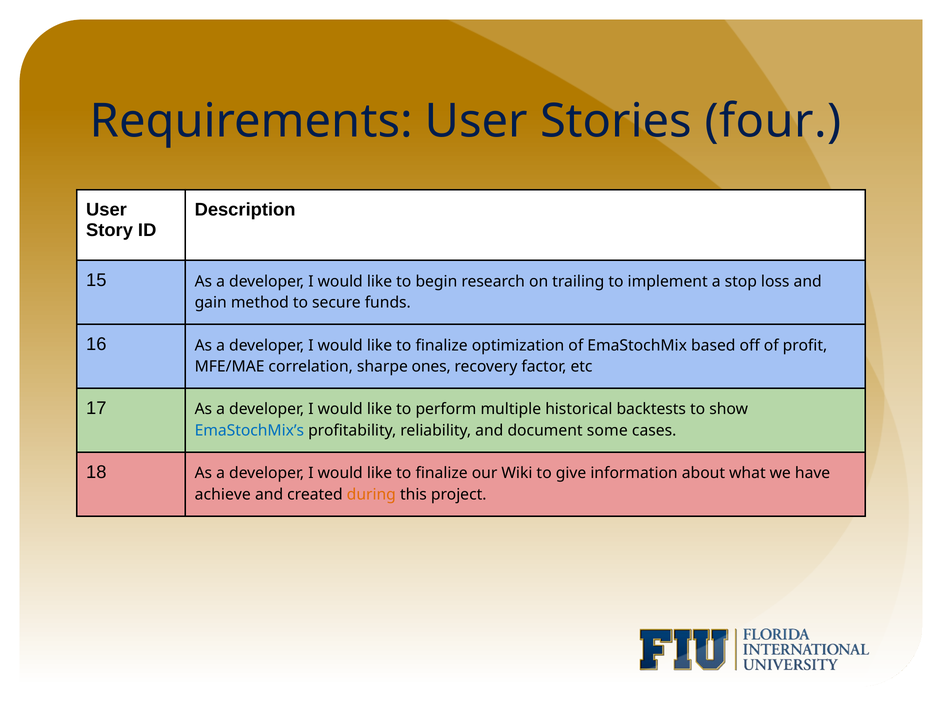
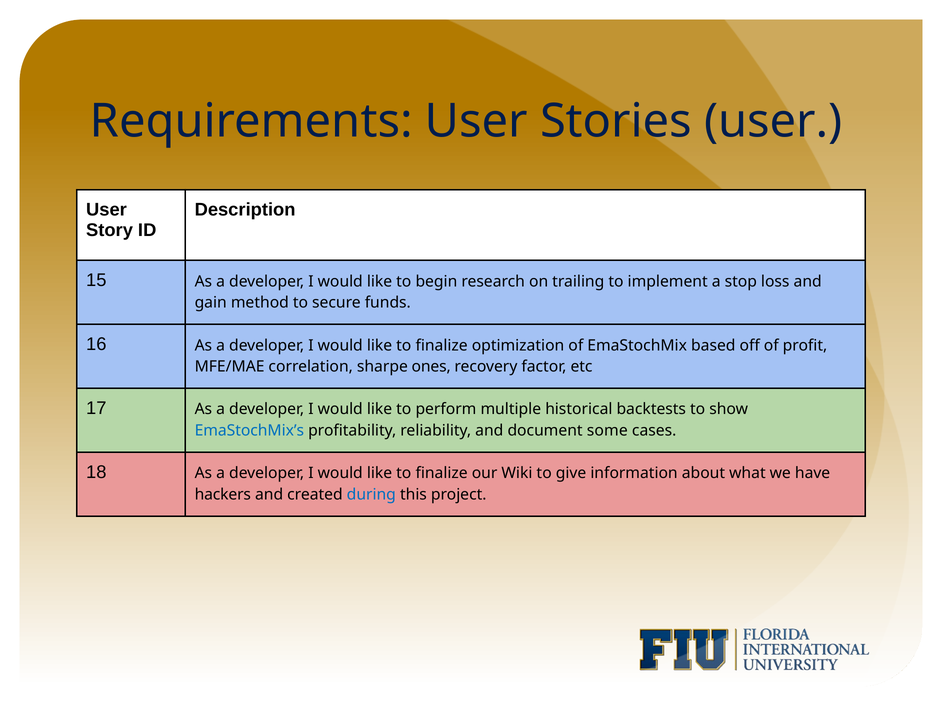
Stories four: four -> user
achieve: achieve -> hackers
during colour: orange -> blue
